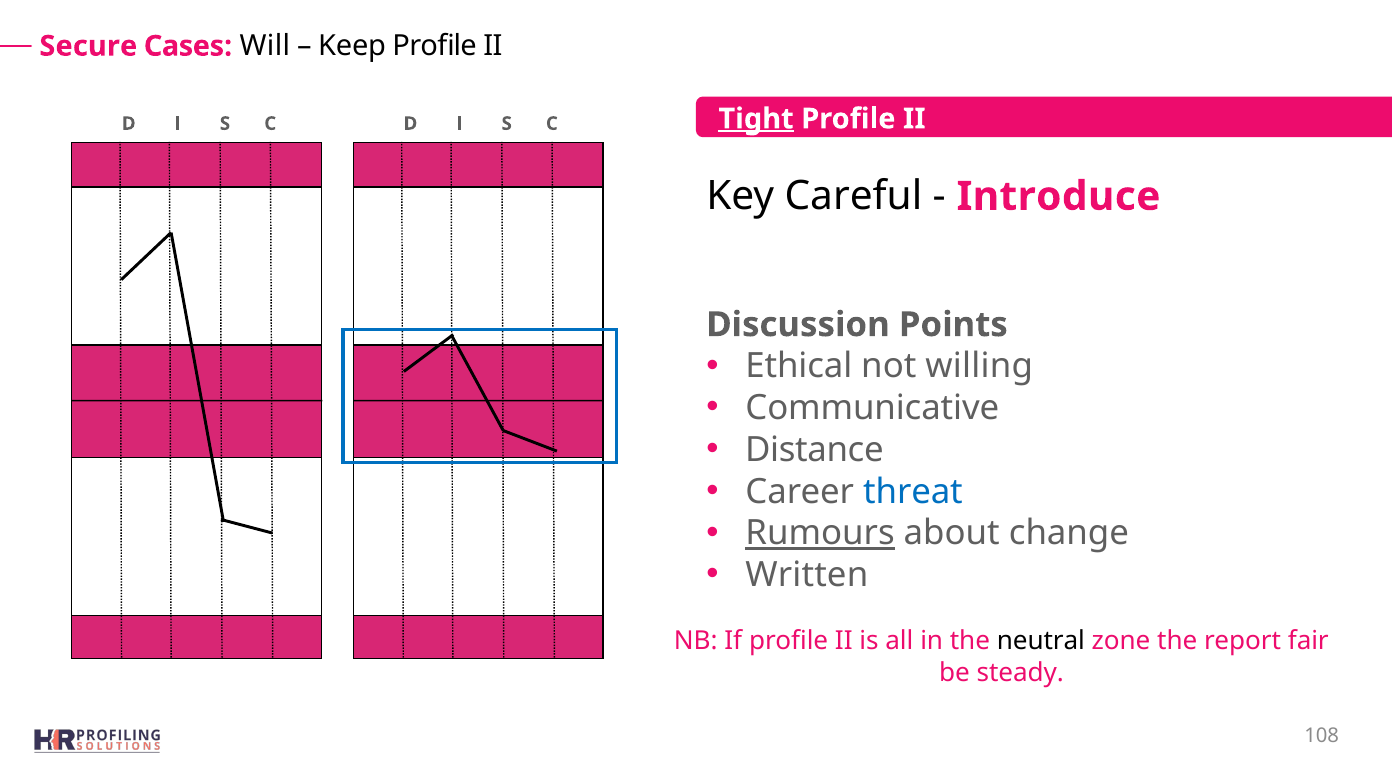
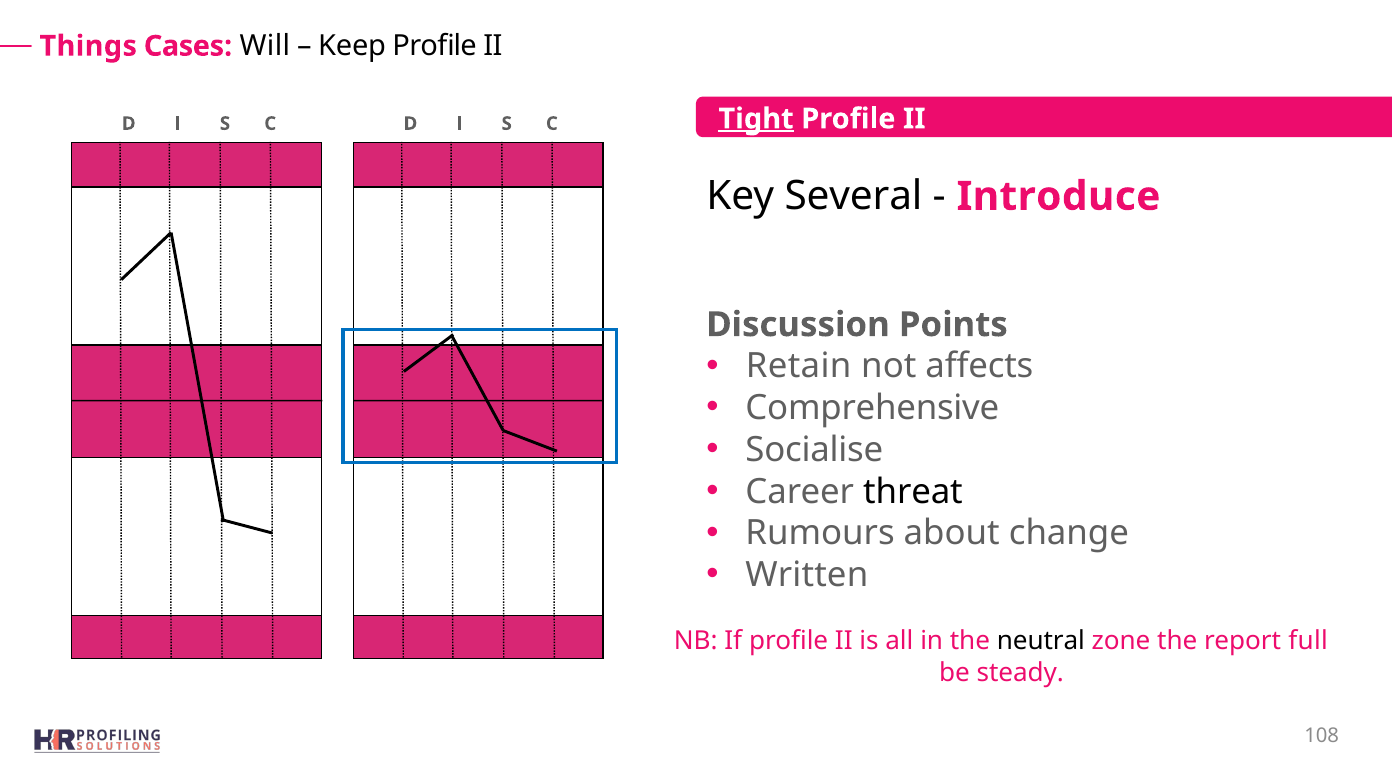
Secure: Secure -> Things
Careful: Careful -> Several
Ethical: Ethical -> Retain
willing: willing -> affects
Communicative: Communicative -> Comprehensive
Distance: Distance -> Socialise
threat colour: blue -> black
Rumours underline: present -> none
fair: fair -> full
